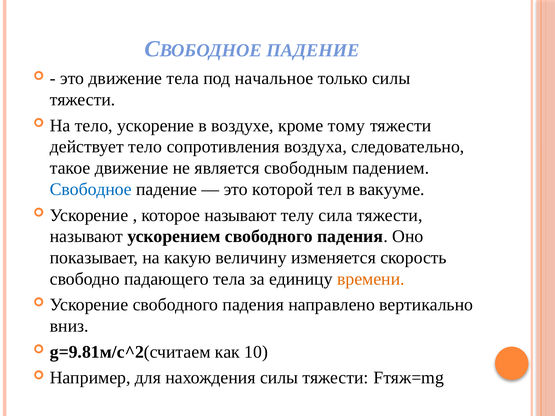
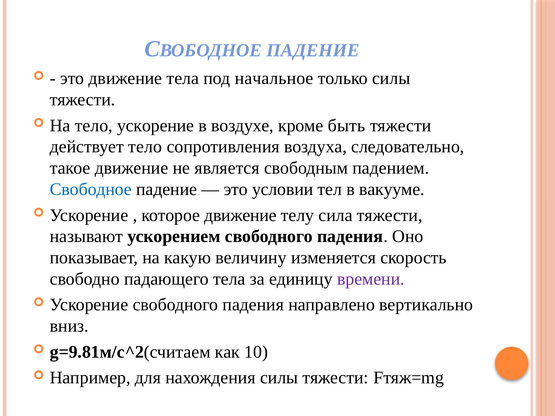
тому: тому -> быть
которой: которой -> условии
которое называют: называют -> движение
времени colour: orange -> purple
